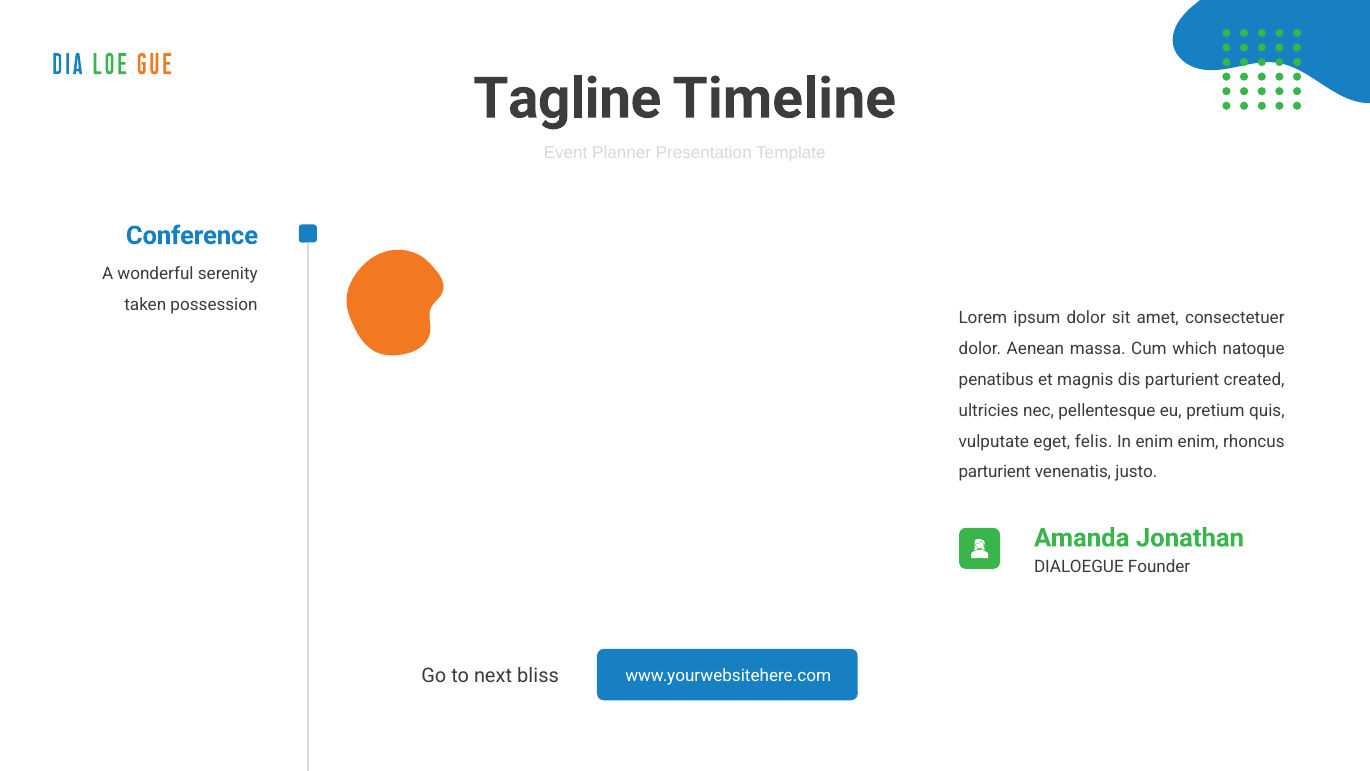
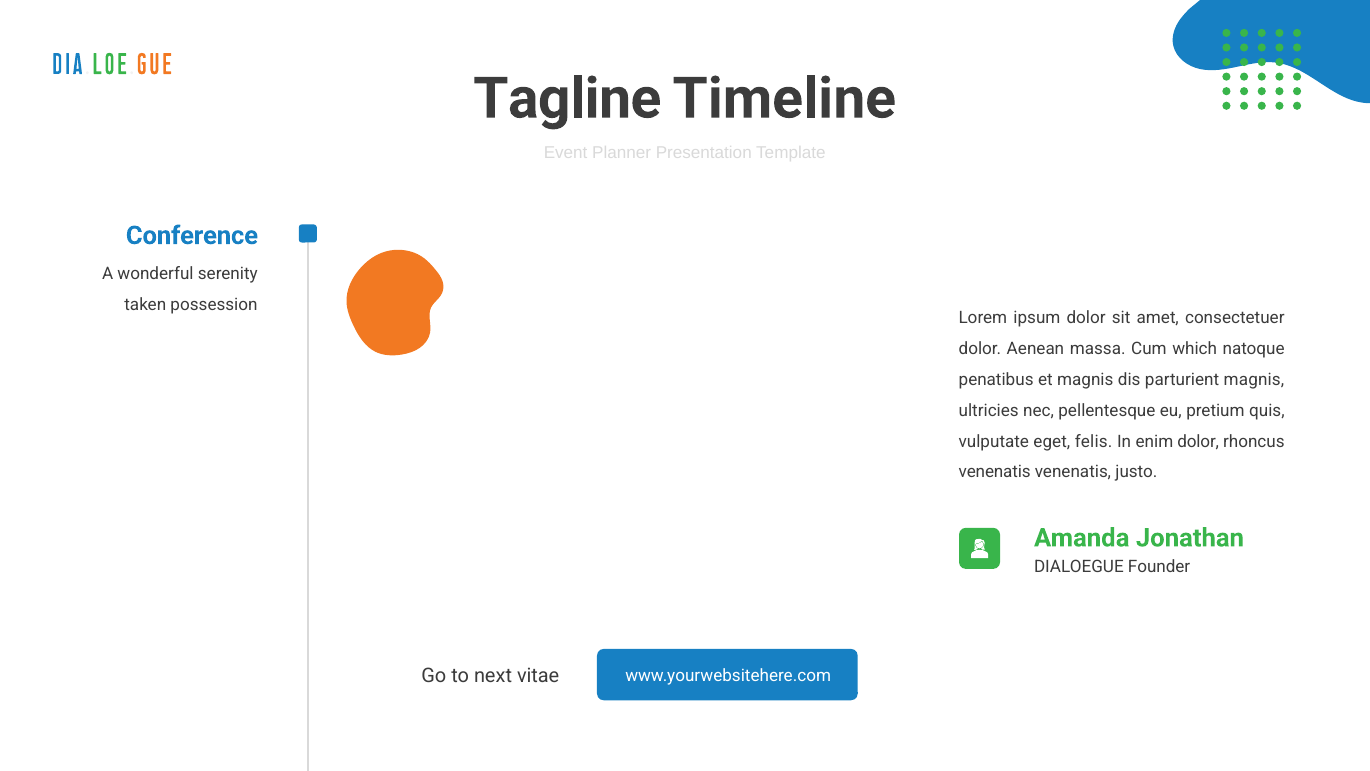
parturient created: created -> magnis
enim enim: enim -> dolor
parturient at (995, 472): parturient -> venenatis
bliss: bliss -> vitae
